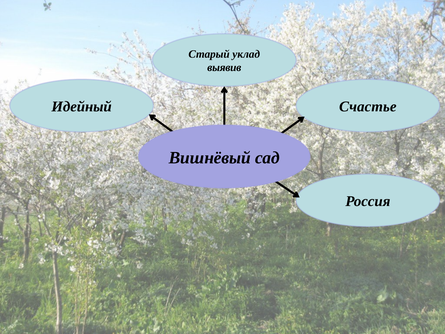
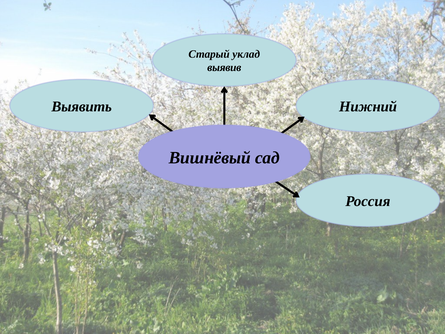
Идейный: Идейный -> Выявить
Счастье: Счастье -> Нижний
